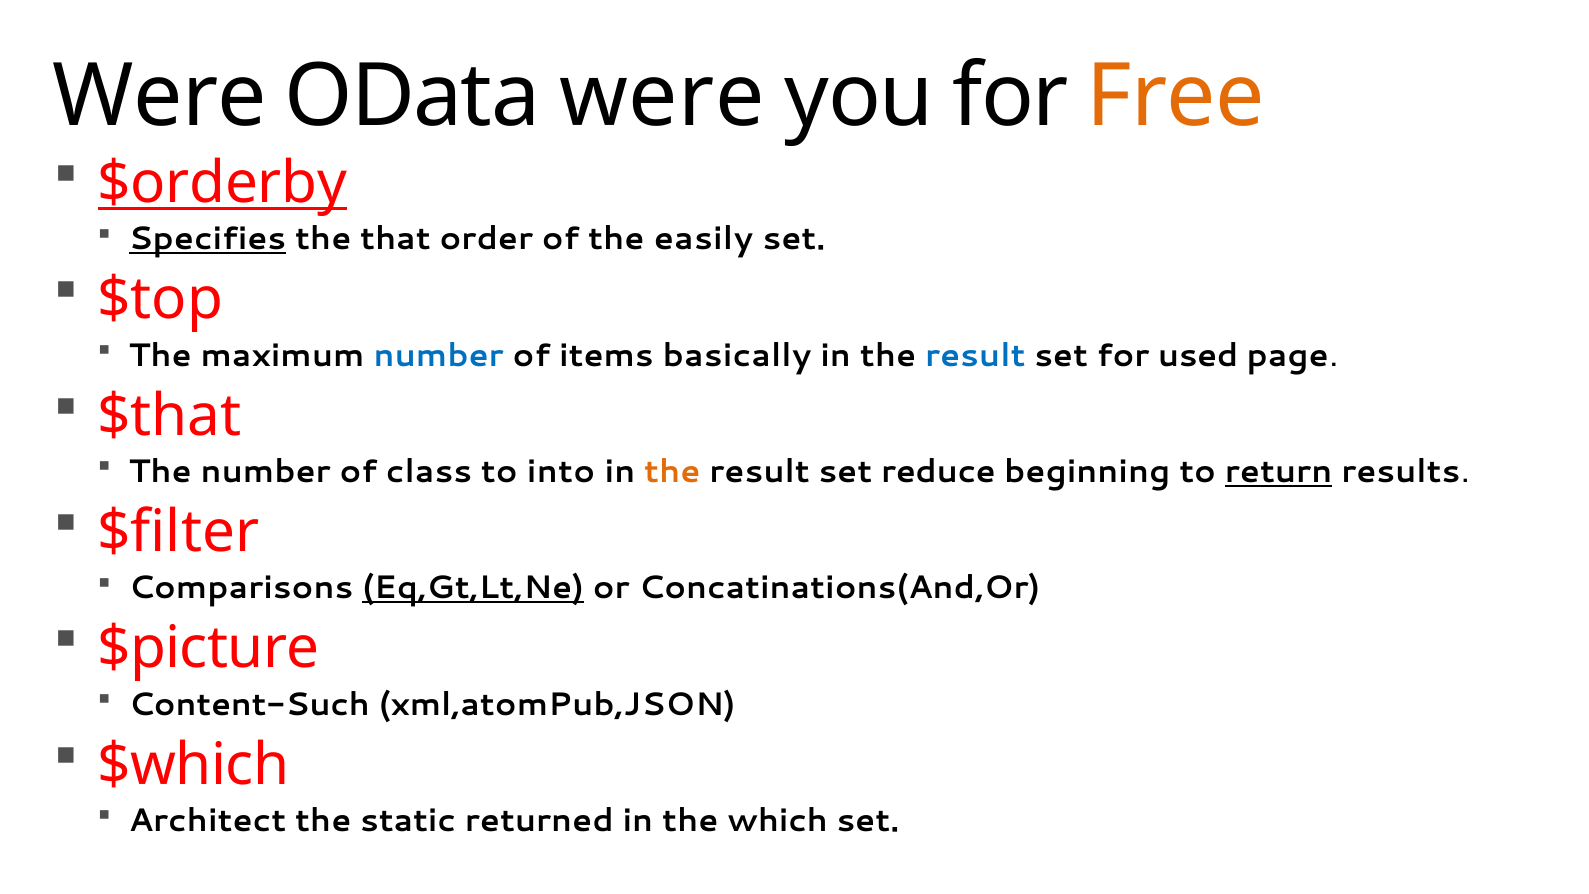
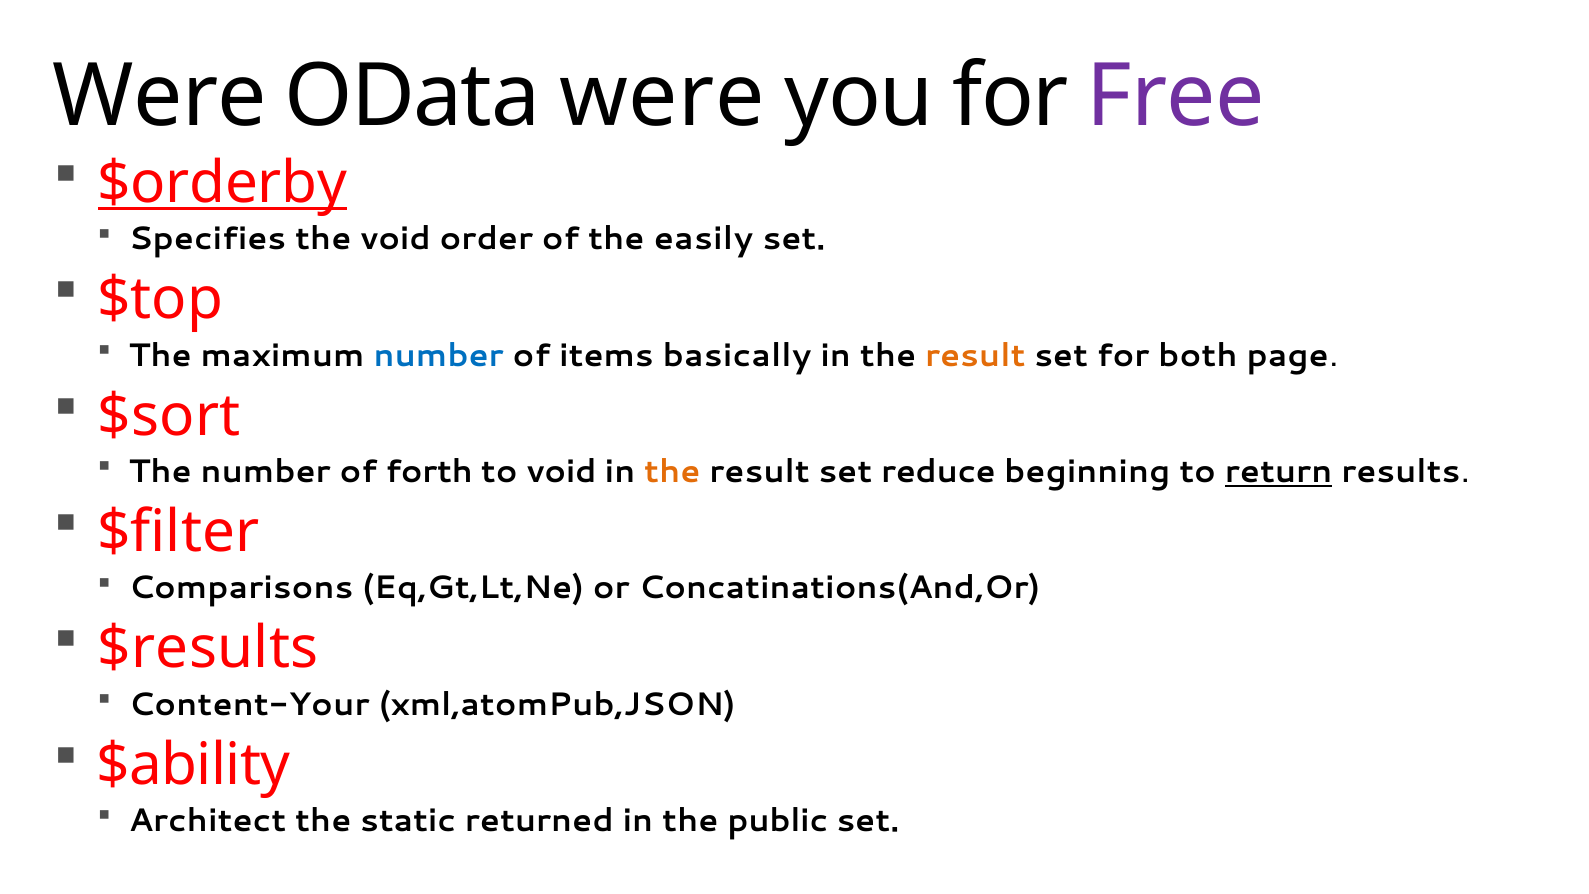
Free colour: orange -> purple
Specifies underline: present -> none
the that: that -> void
result at (975, 355) colour: blue -> orange
used: used -> both
$that: $that -> $sort
class: class -> forth
to into: into -> void
Eq,Gt,Lt,Ne underline: present -> none
$picture: $picture -> $results
Content-Such: Content-Such -> Content-Your
$which: $which -> $ability
which: which -> public
